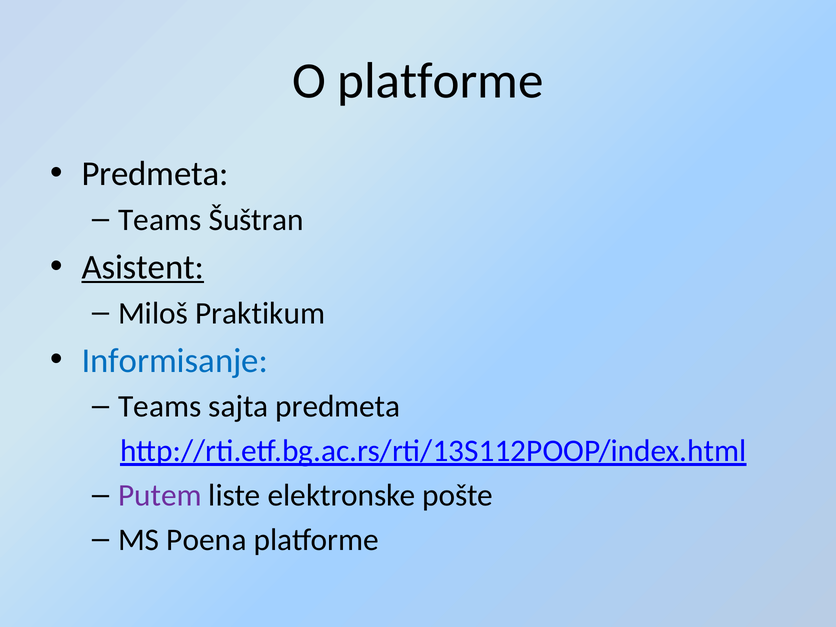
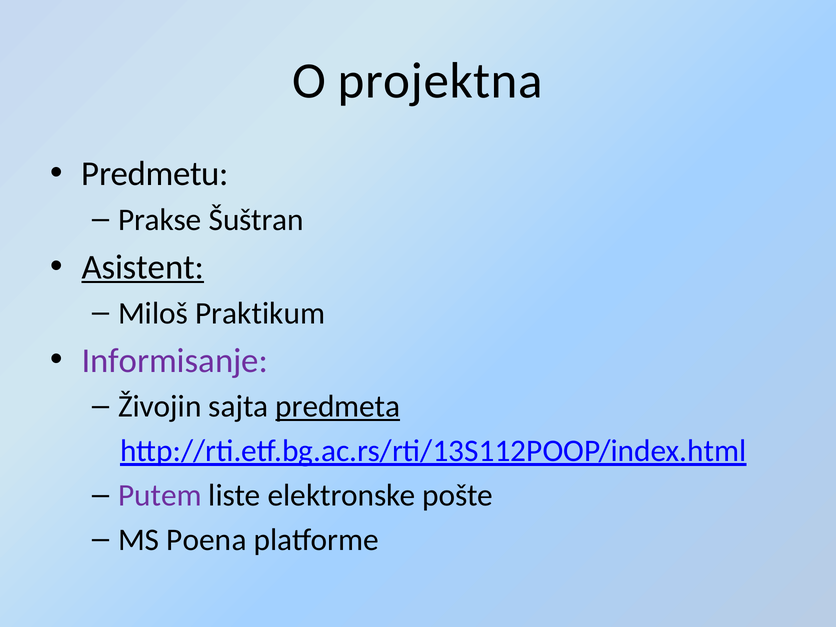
O platforme: platforme -> projektna
Predmeta at (155, 174): Predmeta -> Predmetu
Teams at (160, 220): Teams -> Prakse
Informisanje colour: blue -> purple
Teams at (160, 407): Teams -> Živojin
predmeta at (338, 407) underline: none -> present
